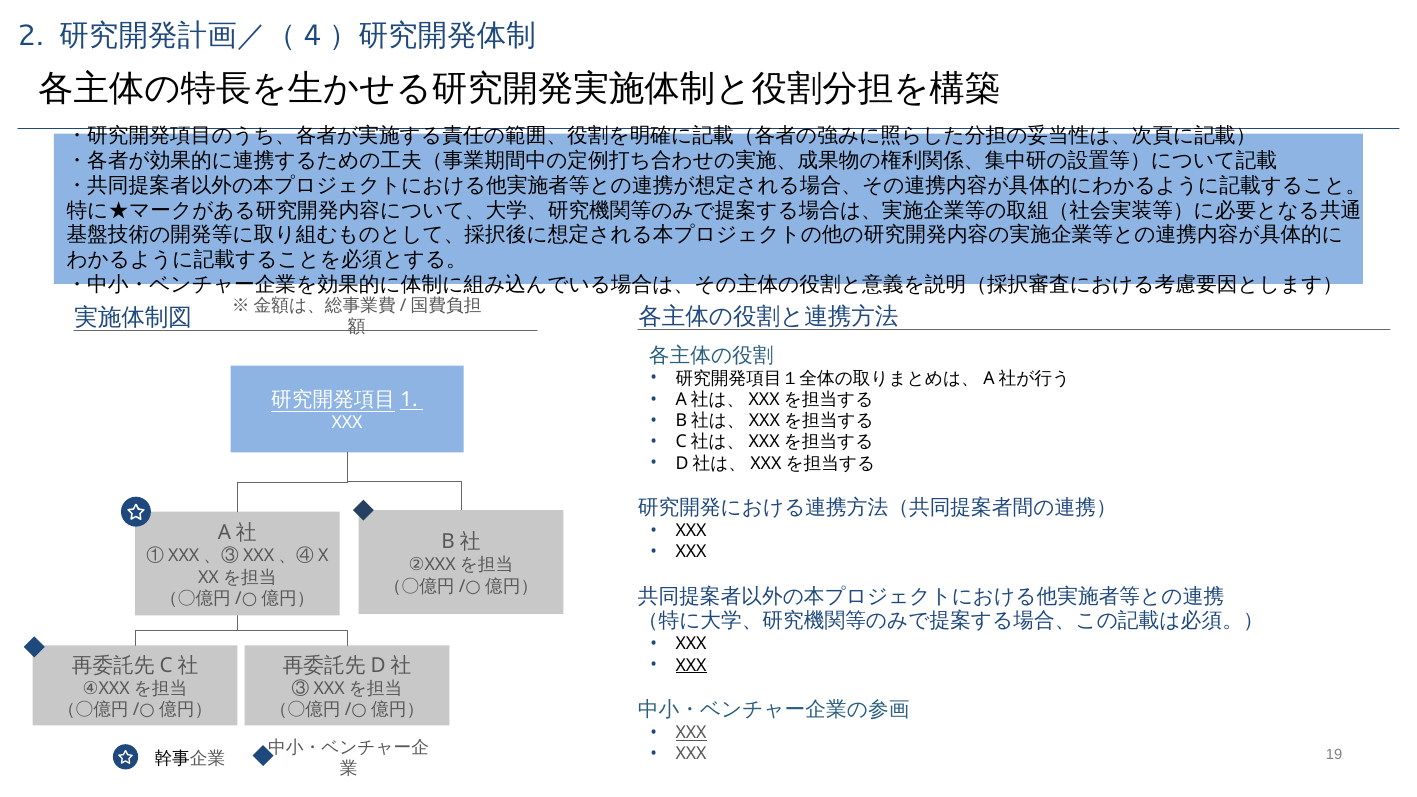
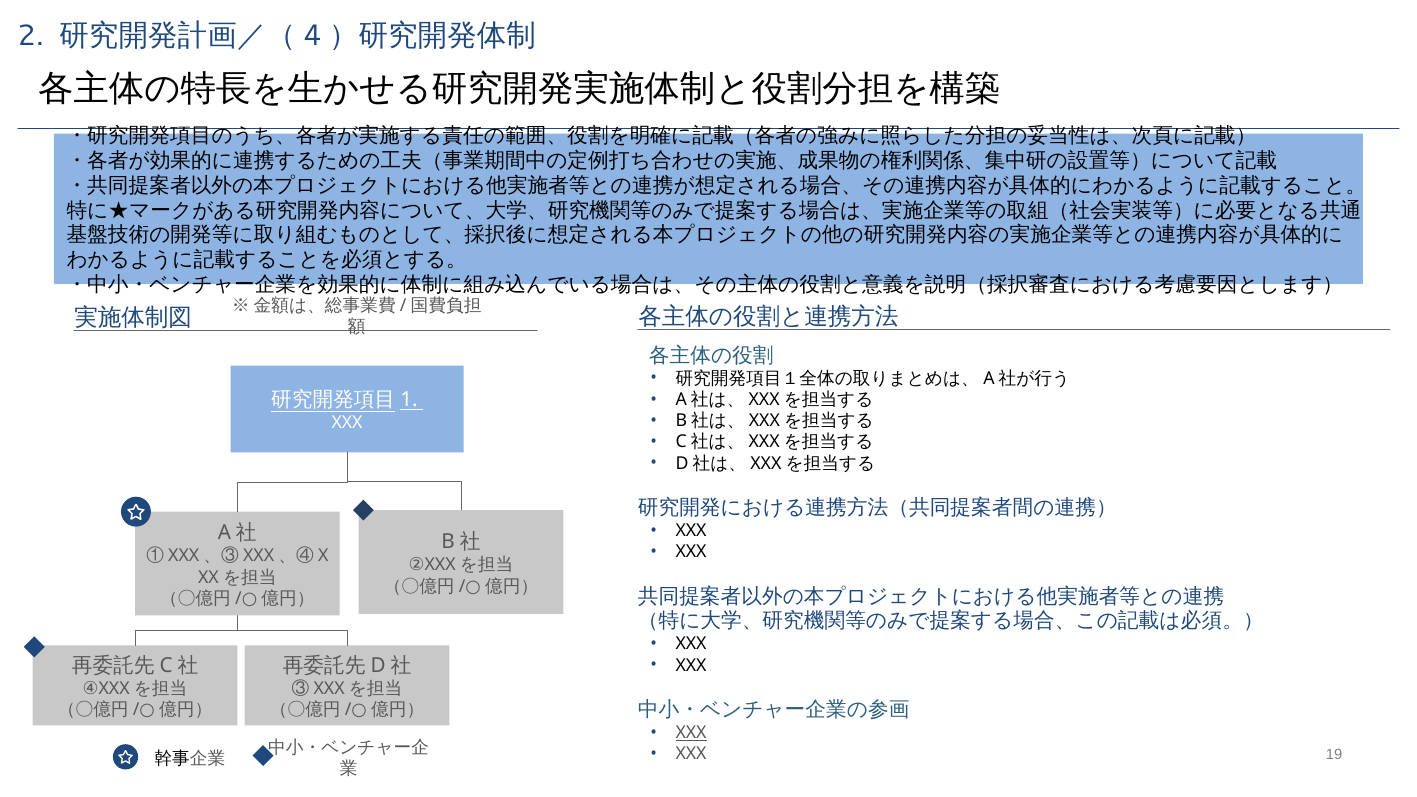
XXX at (691, 665) underline: present -> none
